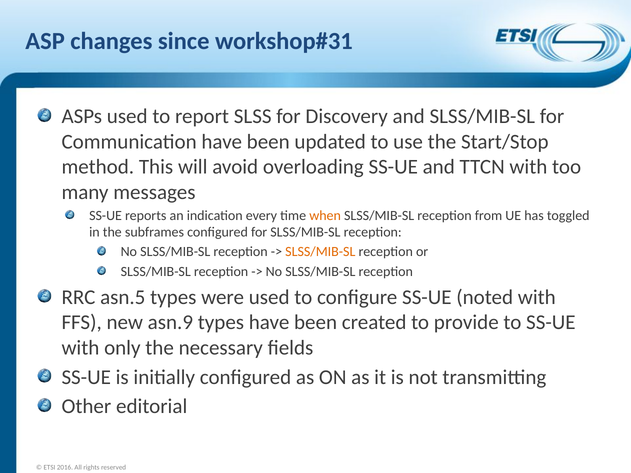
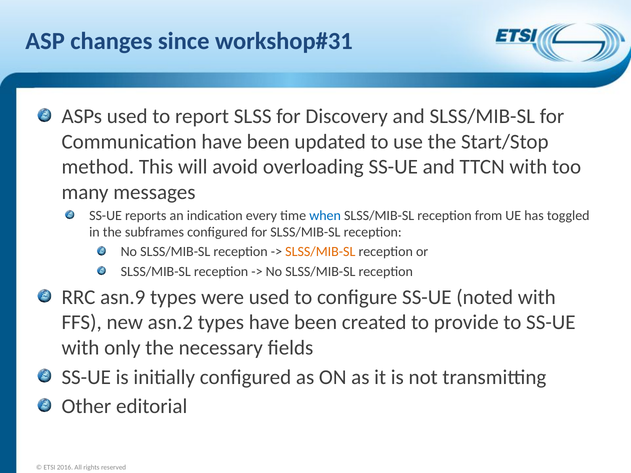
when colour: orange -> blue
asn.5: asn.5 -> asn.9
asn.9: asn.9 -> asn.2
